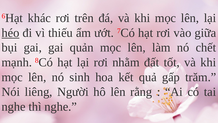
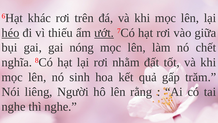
ướt underline: none -> present
quản: quản -> nóng
mạnh: mạnh -> nghĩa
